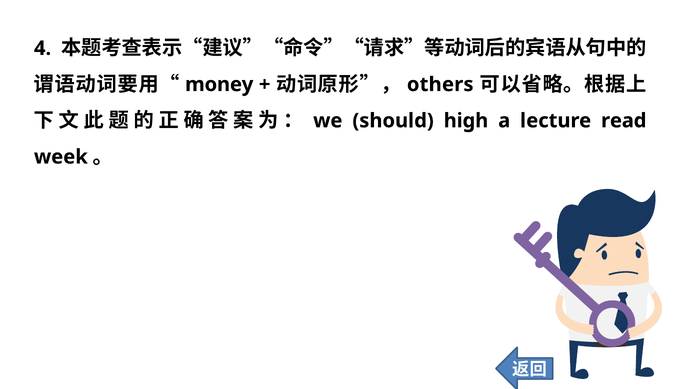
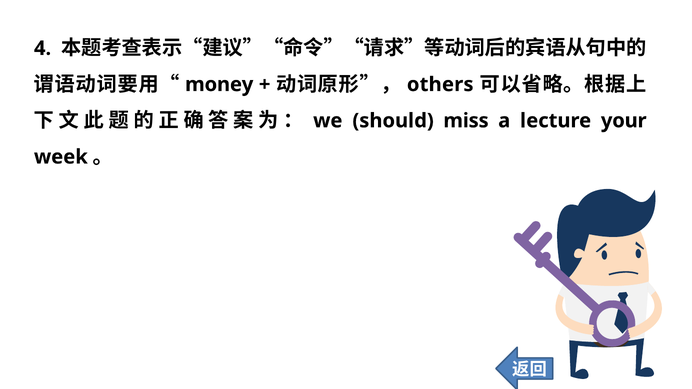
high: high -> miss
read: read -> your
